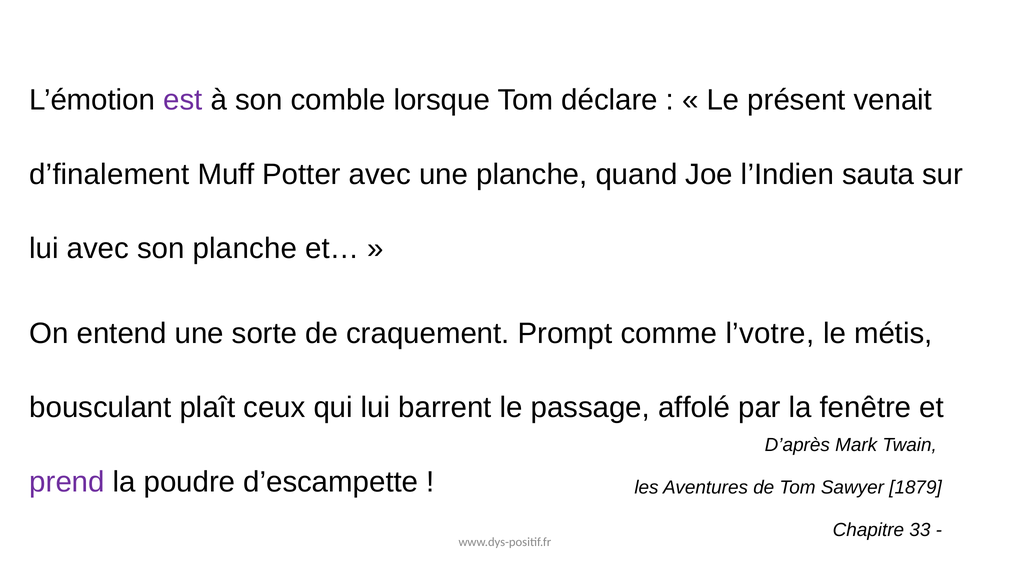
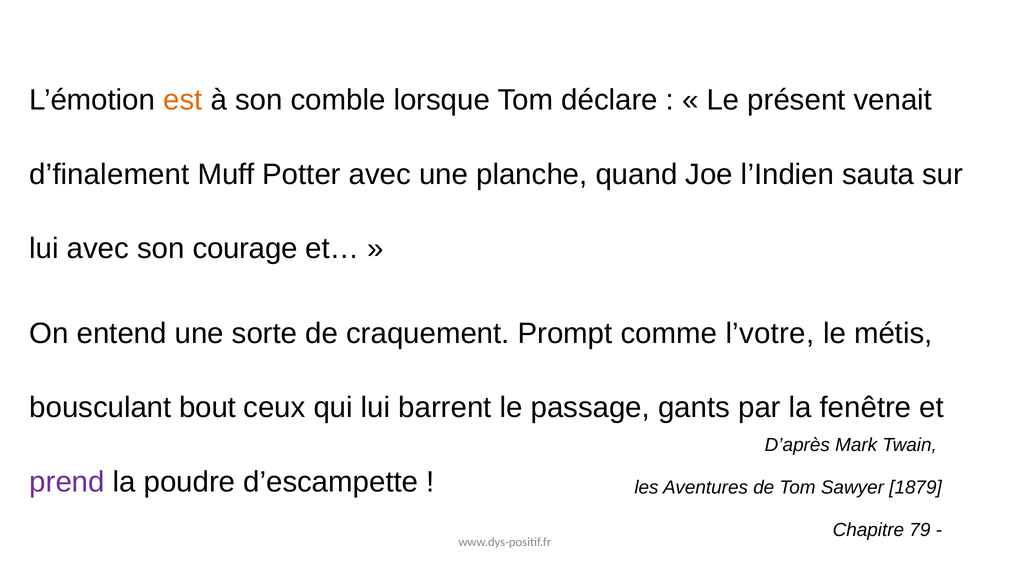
est colour: purple -> orange
son planche: planche -> courage
plaît: plaît -> bout
affolé: affolé -> gants
33: 33 -> 79
